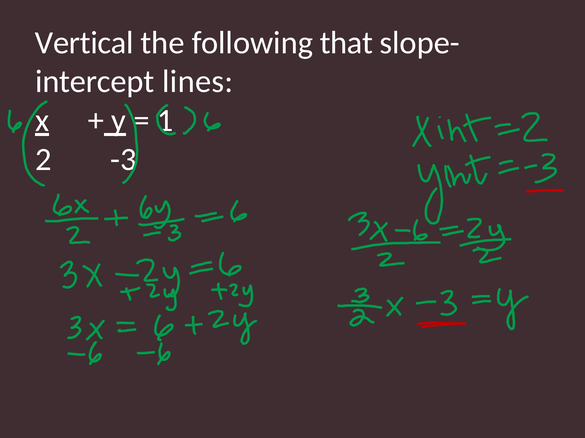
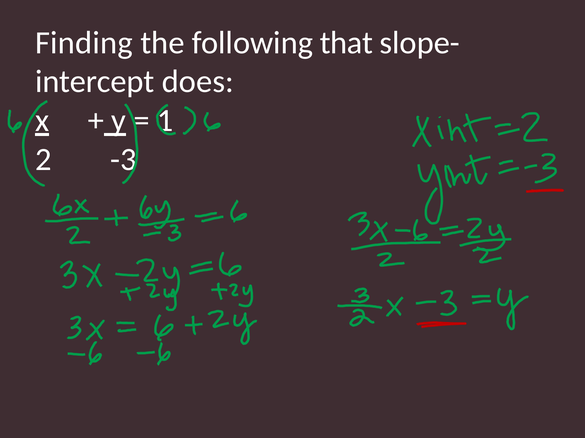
Vertical: Vertical -> Finding
lines: lines -> does
